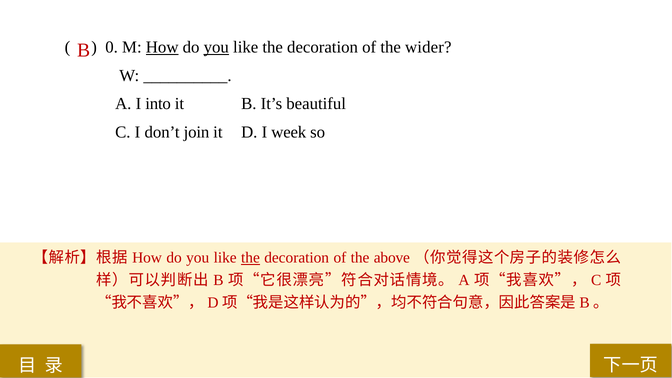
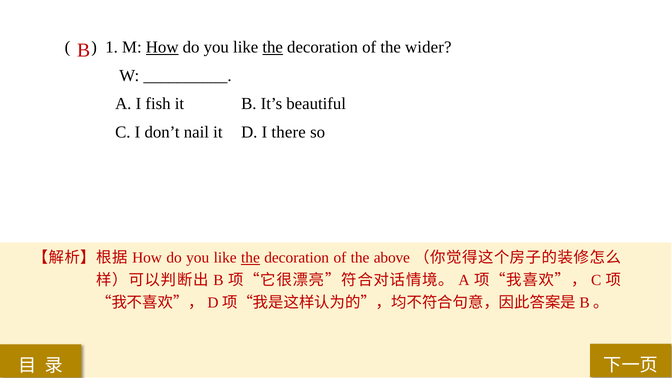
0: 0 -> 1
you at (216, 47) underline: present -> none
the at (273, 47) underline: none -> present
into: into -> fish
join: join -> nail
week: week -> there
